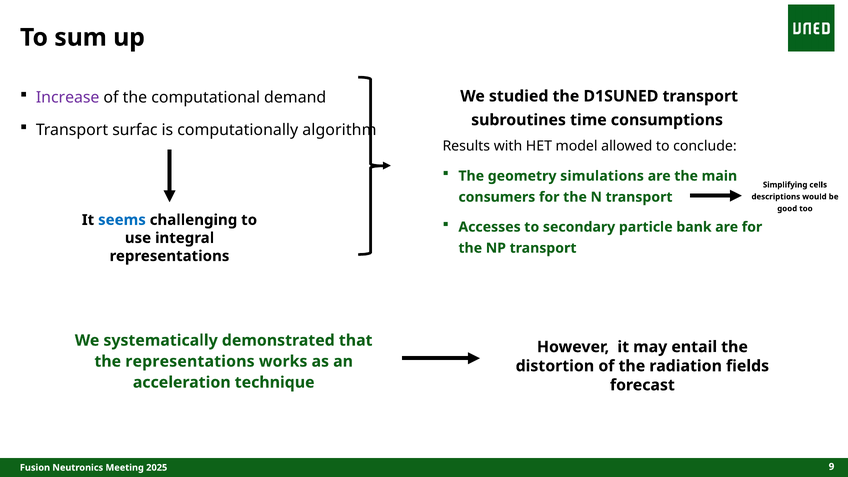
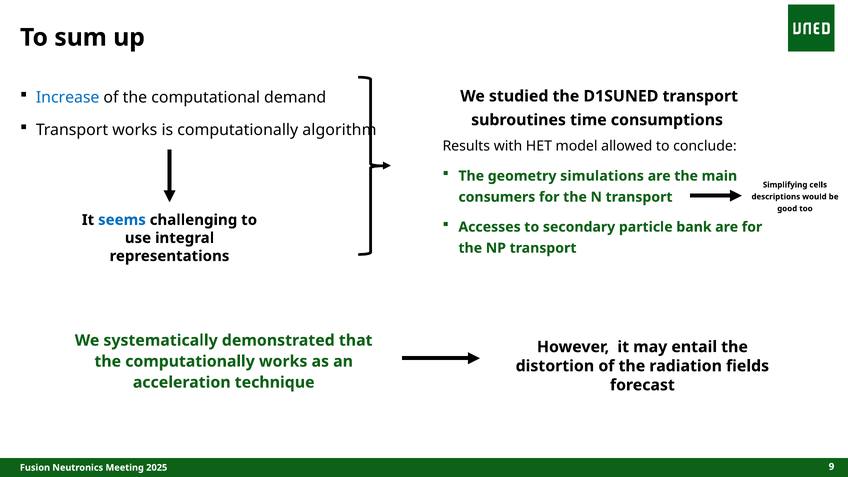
Increase colour: purple -> blue
Transport surfac: surfac -> works
the representations: representations -> computationally
